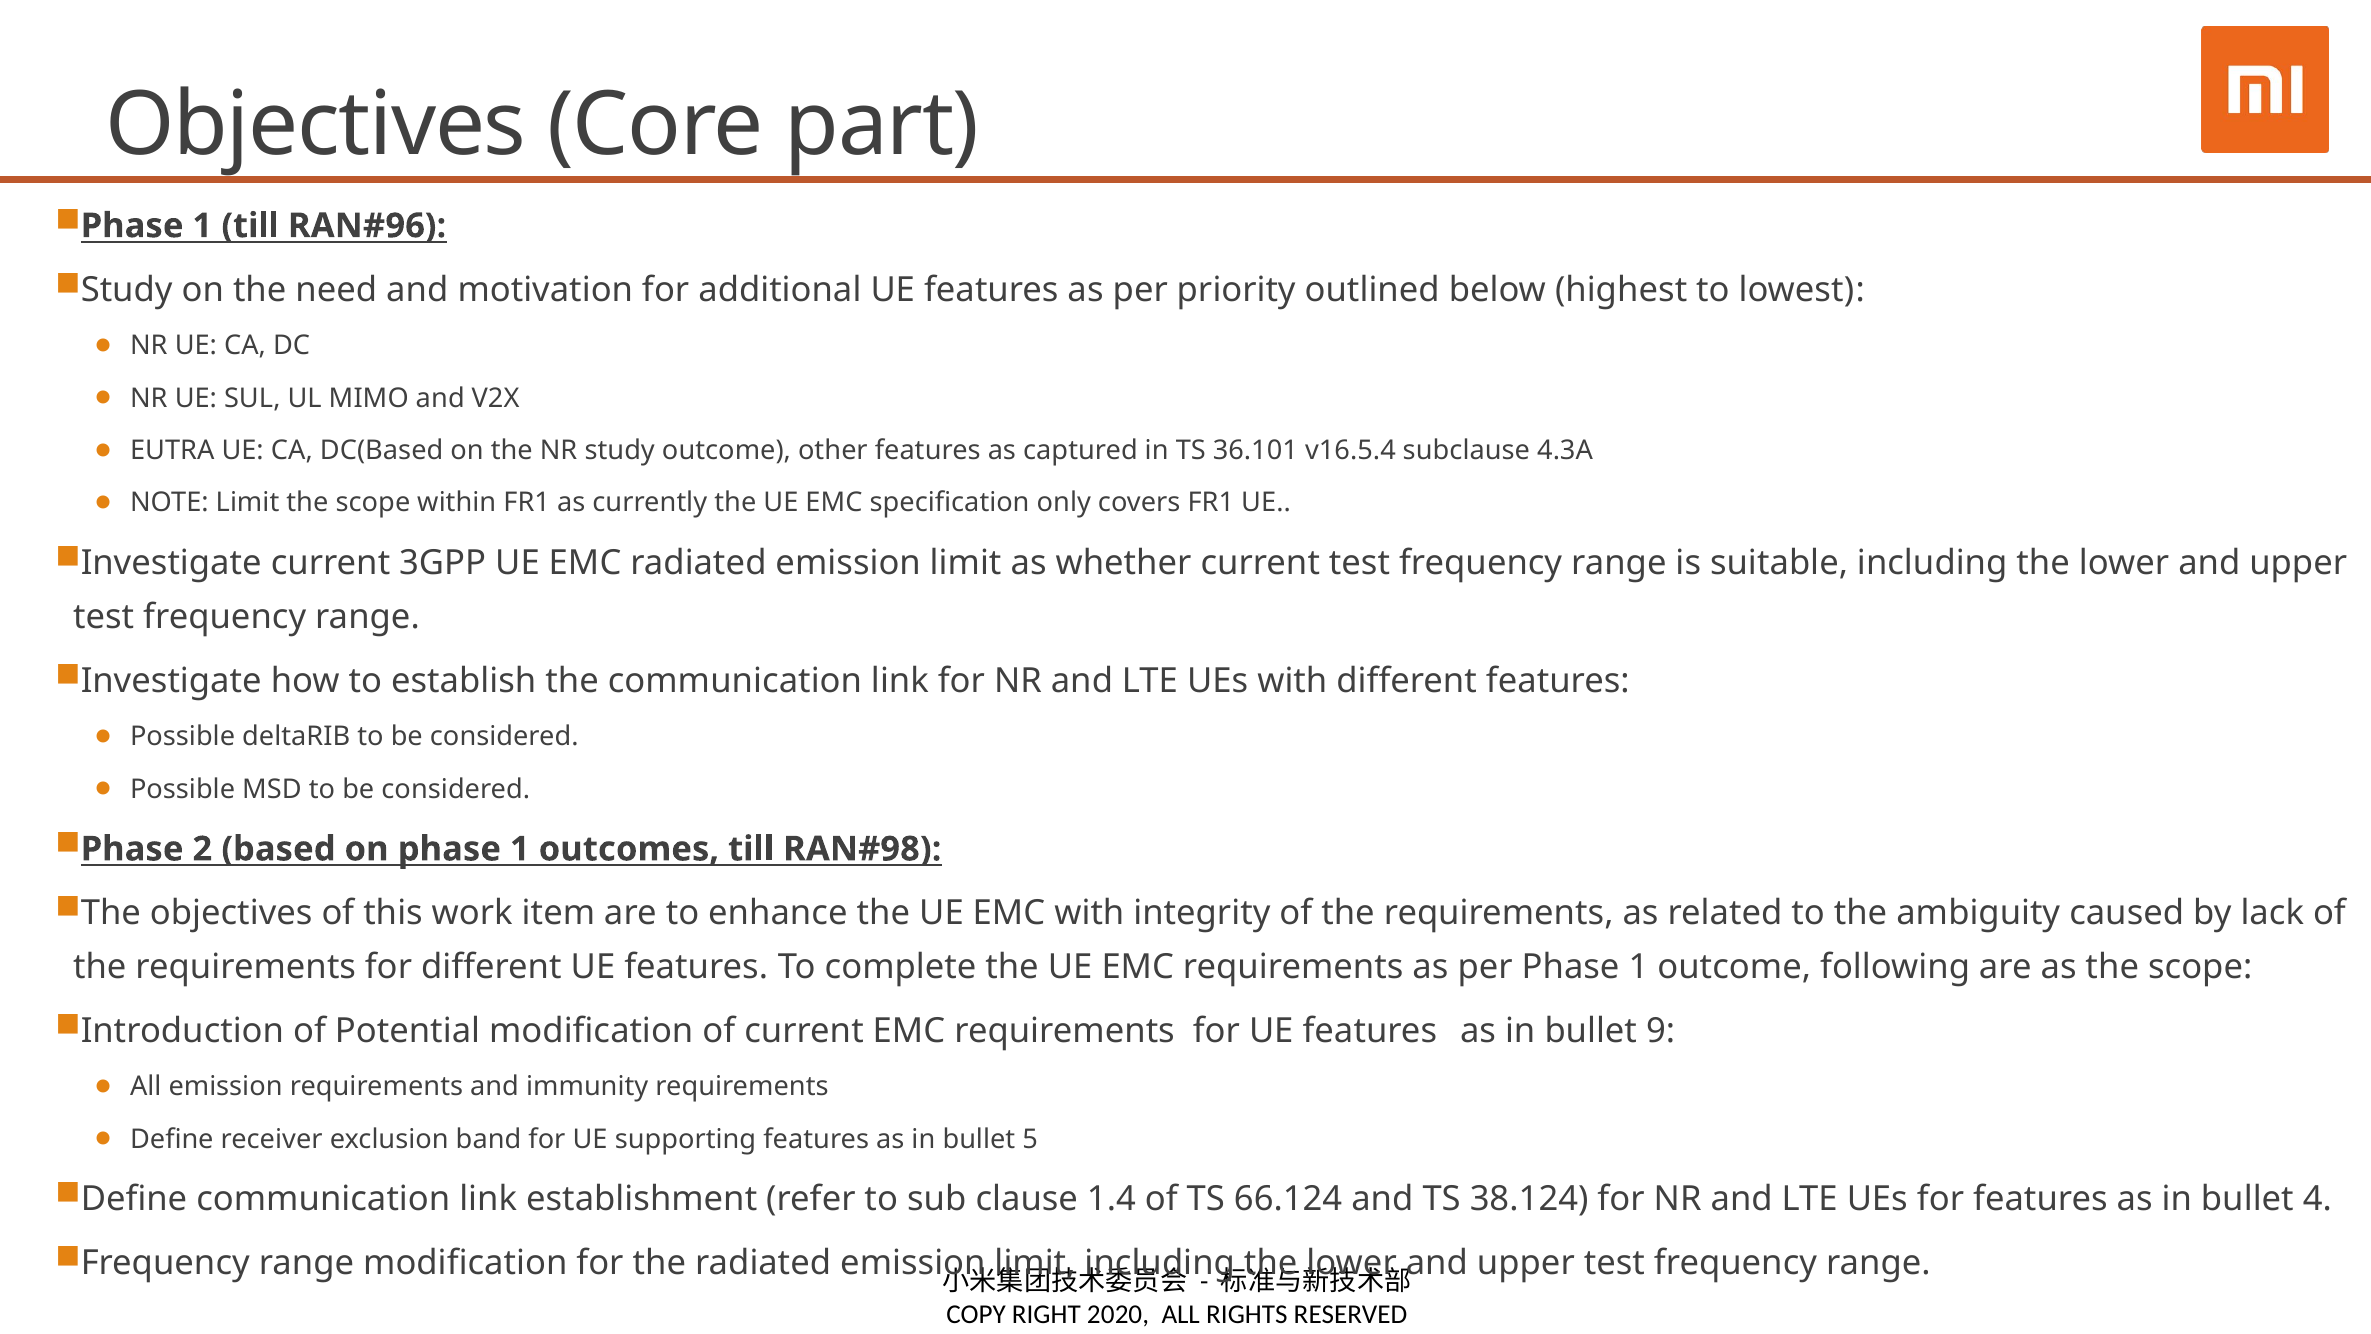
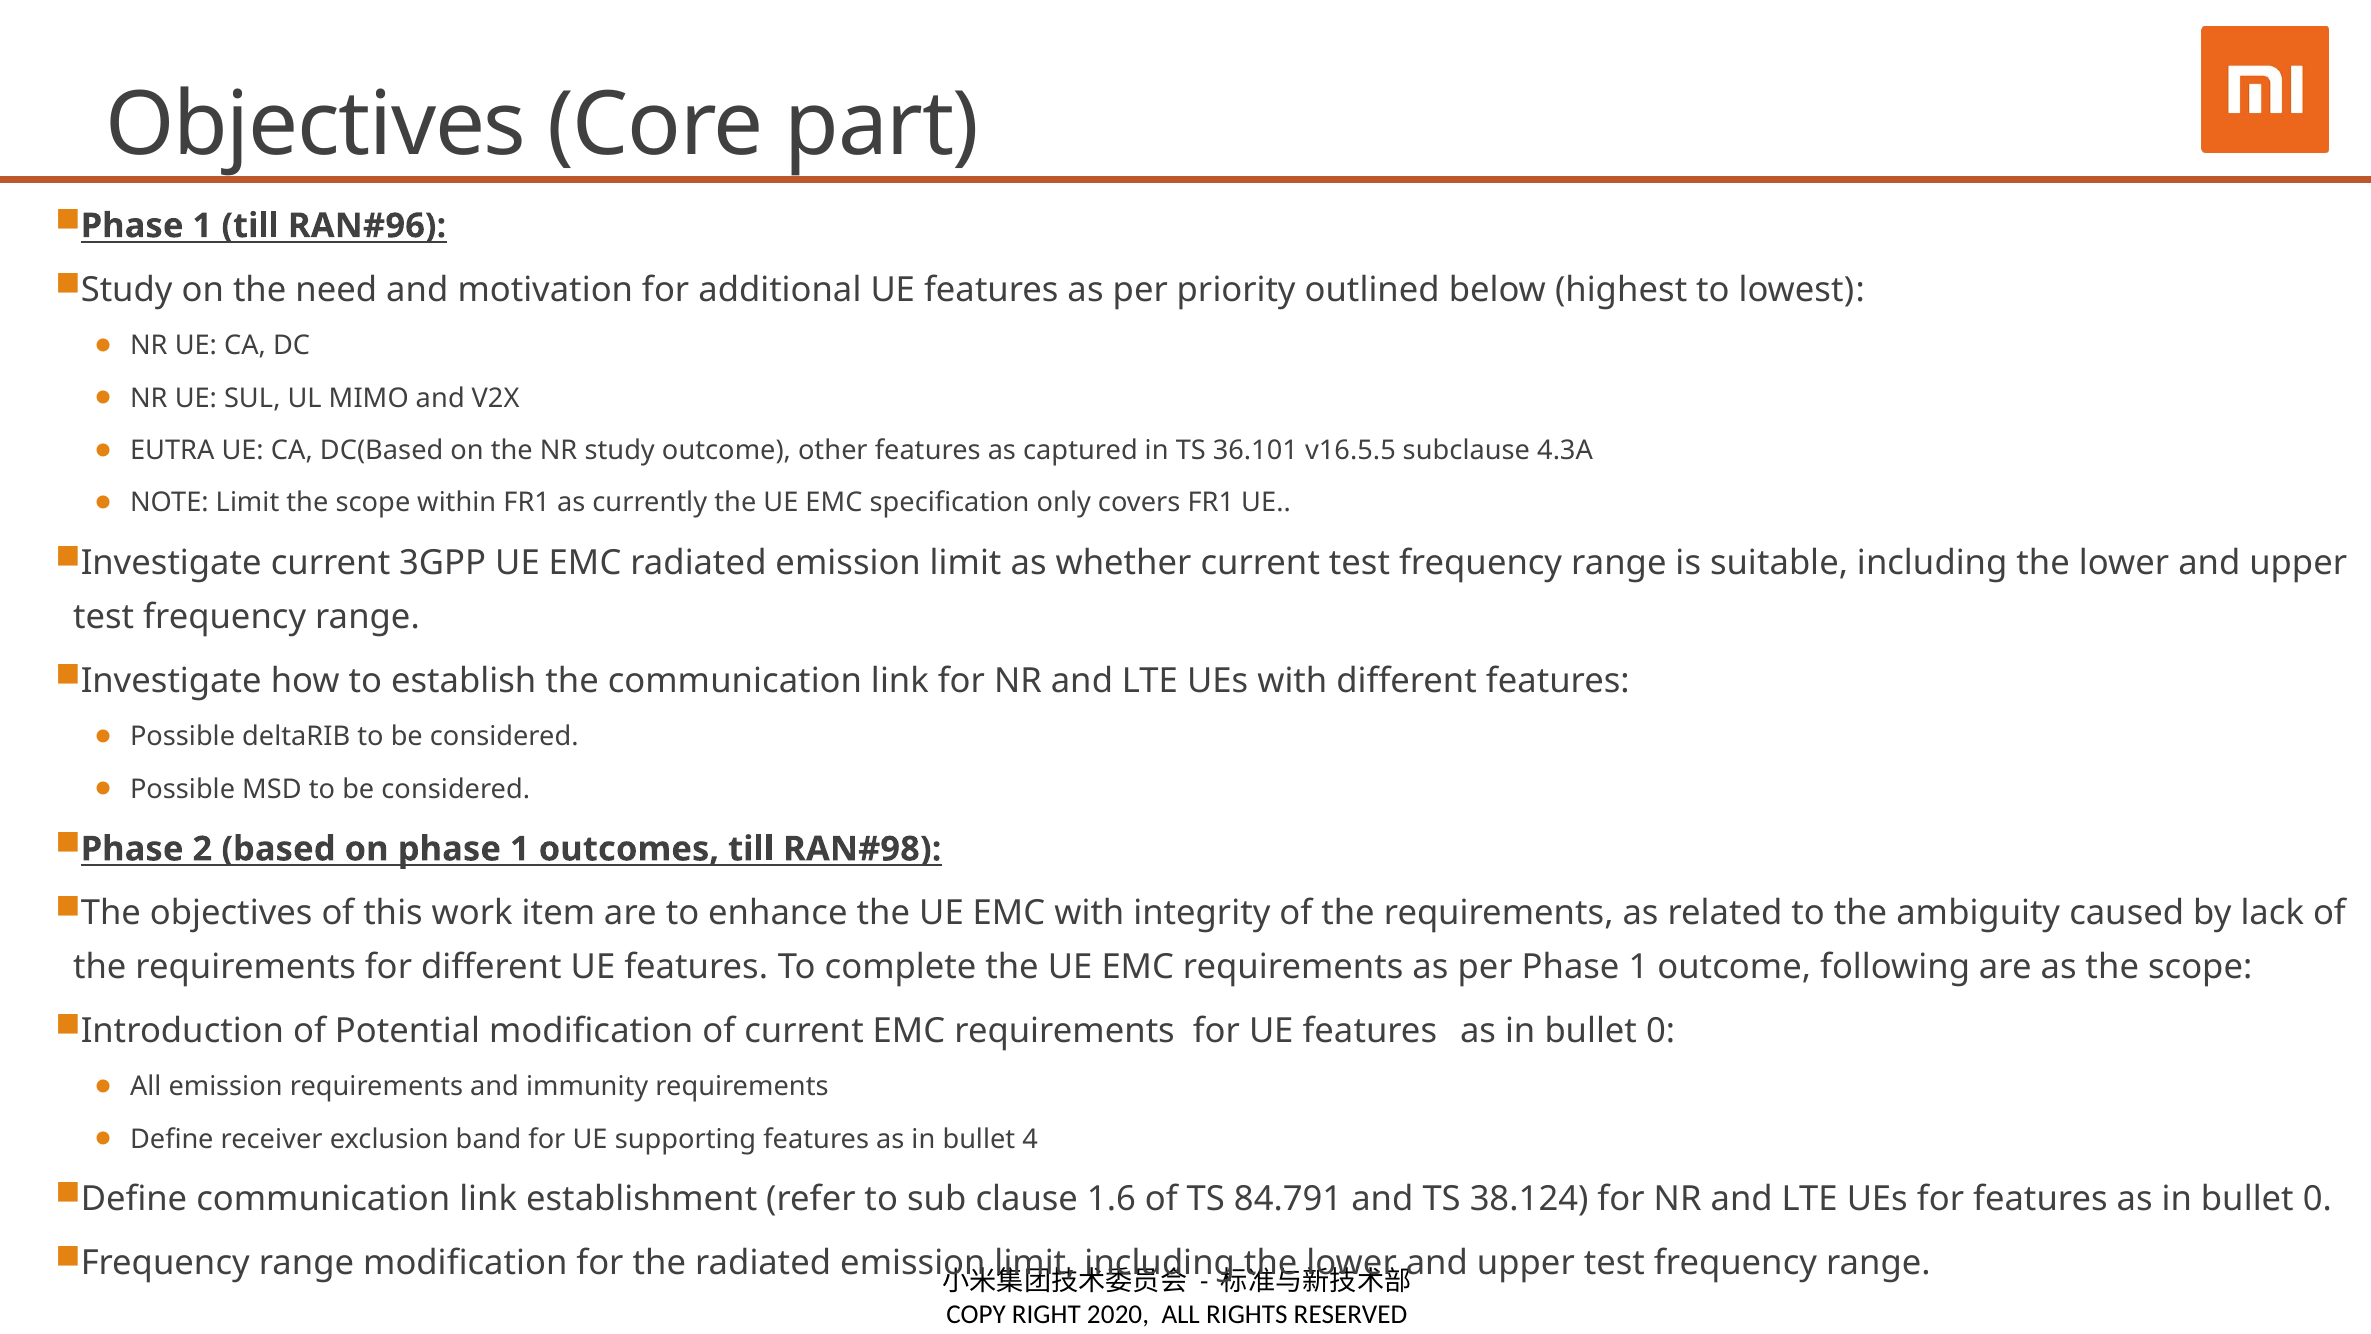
v16.5.4: v16.5.4 -> v16.5.5
9 at (1661, 1030): 9 -> 0
5: 5 -> 4
1.4: 1.4 -> 1.6
66.124: 66.124 -> 84.791
4 at (2317, 1199): 4 -> 0
